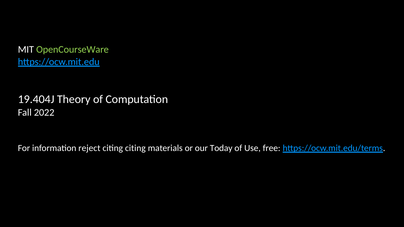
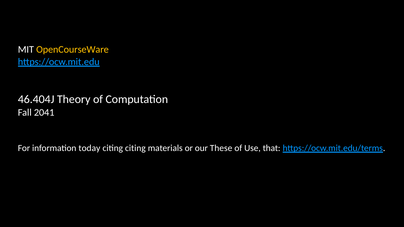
OpenCourseWare colour: light green -> yellow
19.404J: 19.404J -> 46.404J
2022: 2022 -> 2041
reject: reject -> today
Today: Today -> These
free: free -> that
